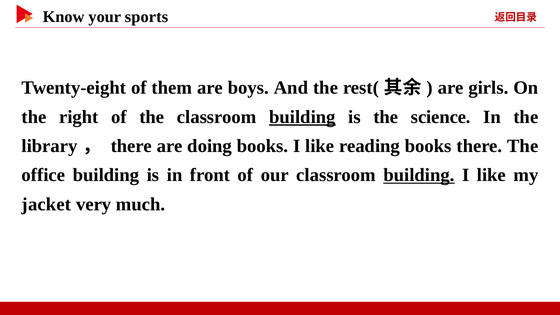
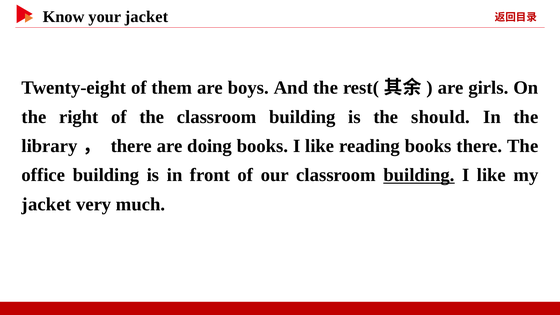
sports at (146, 17): sports -> jacket
building at (302, 117) underline: present -> none
science: science -> should
